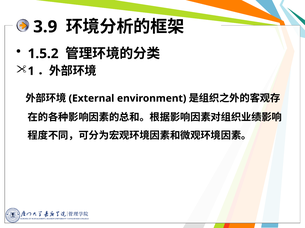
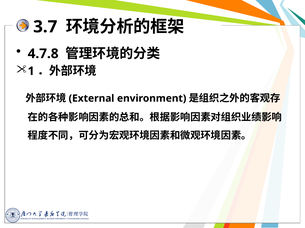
3.9: 3.9 -> 3.7
1.5.2: 1.5.2 -> 4.7.8
